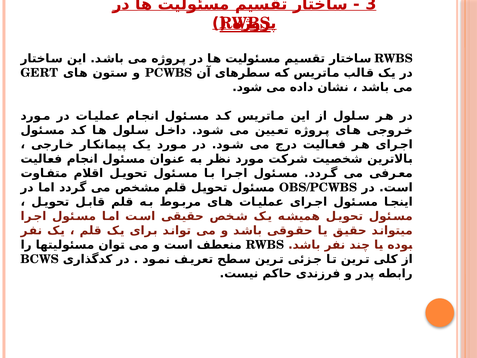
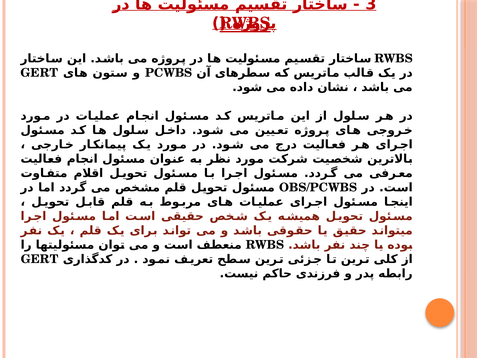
BCWS at (40, 259): BCWS -> GERT
